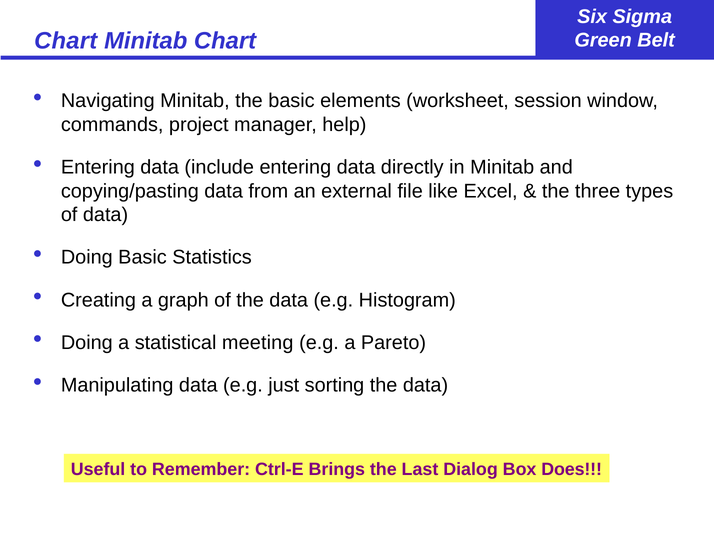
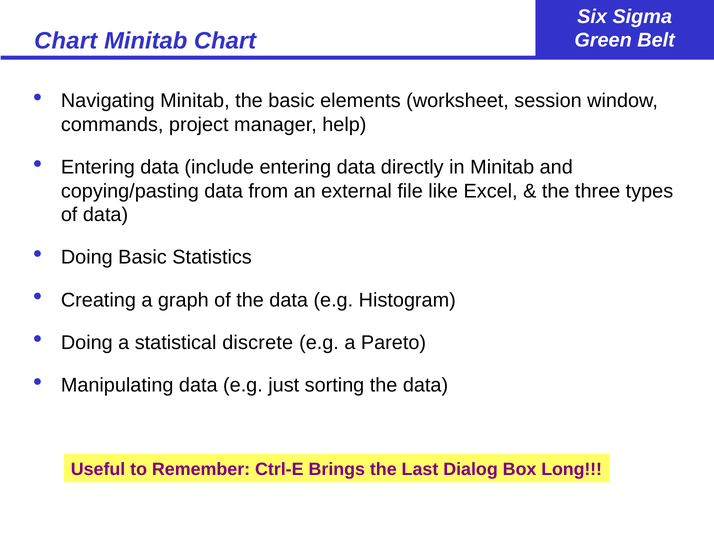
meeting: meeting -> discrete
Does: Does -> Long
